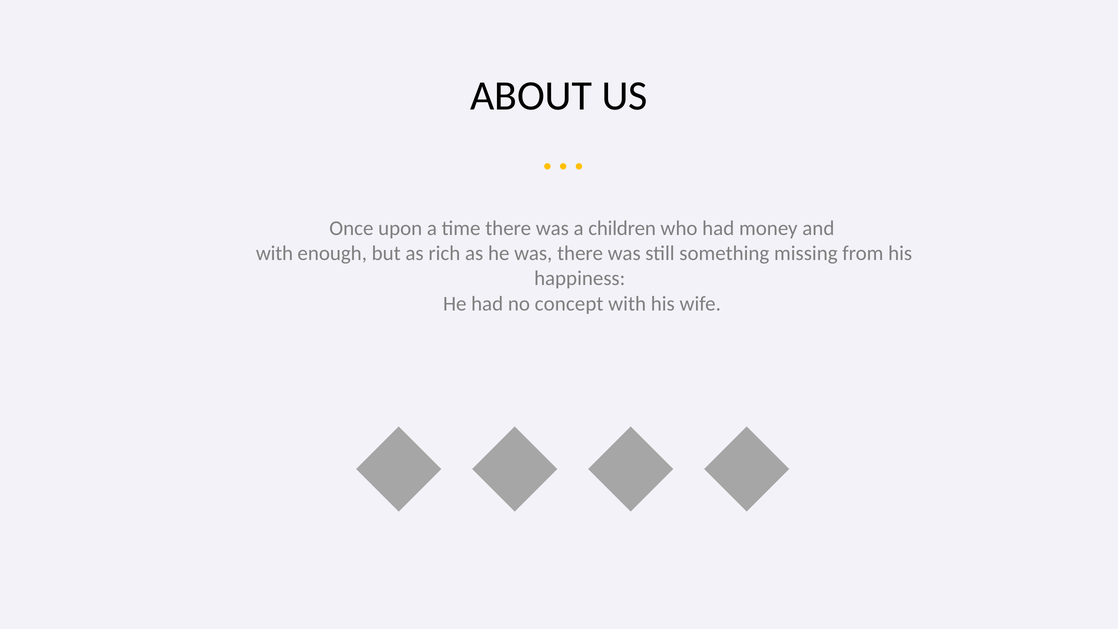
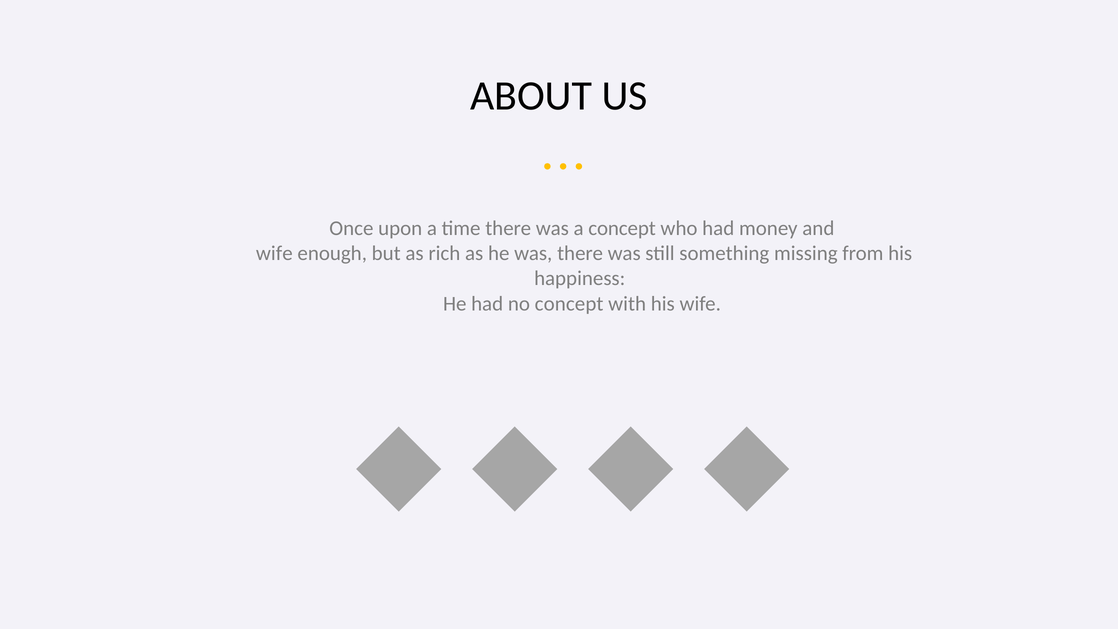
a children: children -> concept
with at (274, 253): with -> wife
